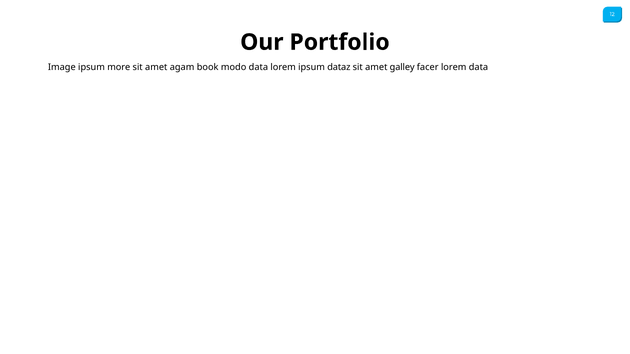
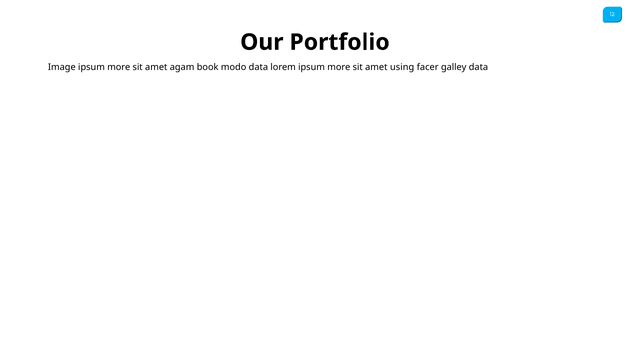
lorem ipsum dataz: dataz -> more
galley: galley -> using
facer lorem: lorem -> galley
